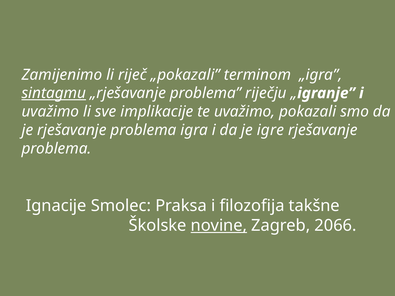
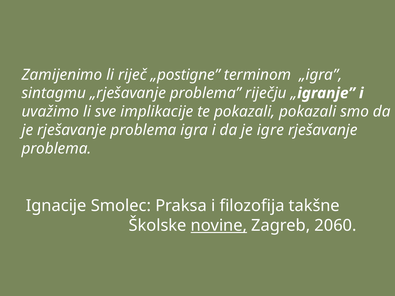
„pokazali: „pokazali -> „postigne
sintagmu underline: present -> none
te uvažimo: uvažimo -> pokazali
2066: 2066 -> 2060
